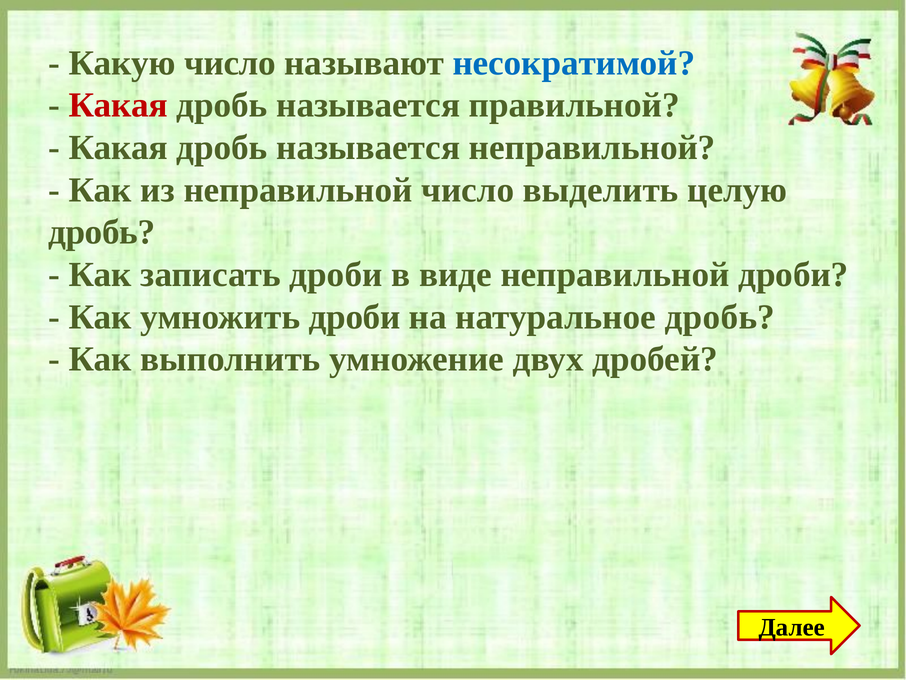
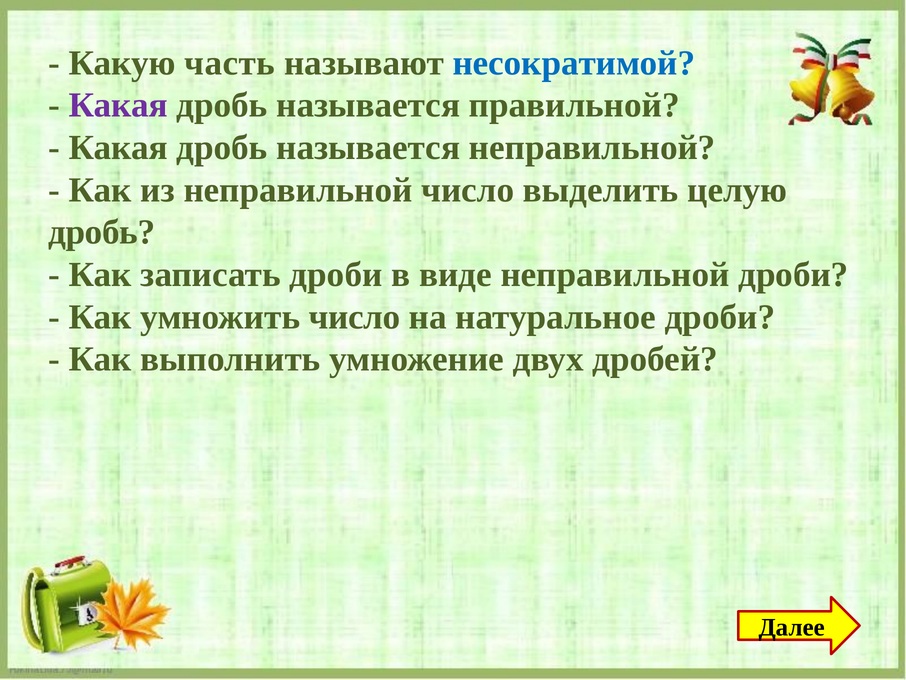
Какую число: число -> часть
Какая at (118, 105) colour: red -> purple
умножить дроби: дроби -> число
натуральное дробь: дробь -> дроби
